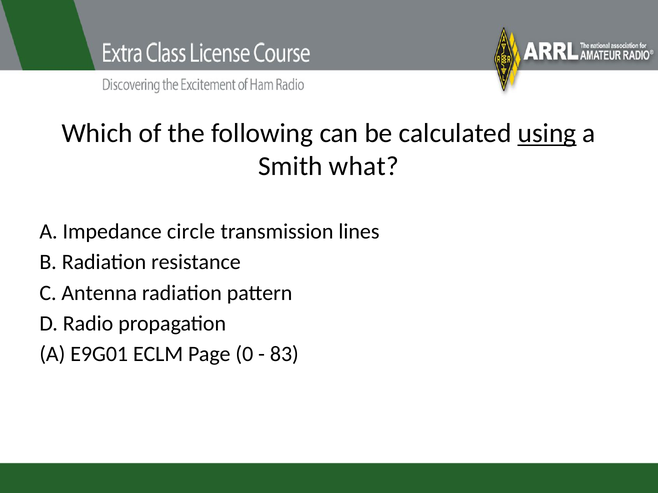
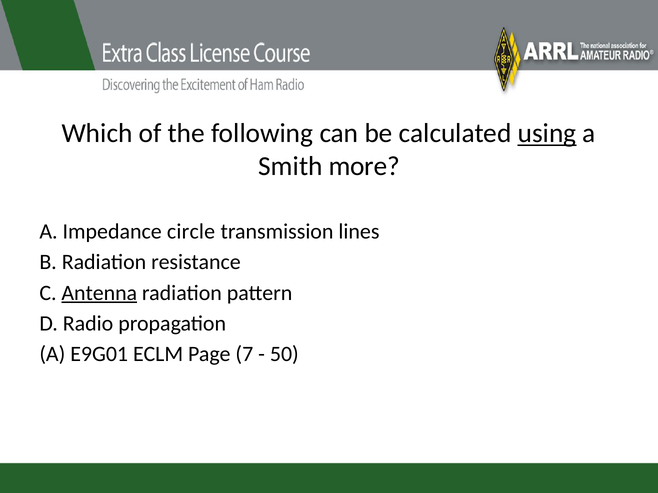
what: what -> more
Antenna underline: none -> present
0: 0 -> 7
83: 83 -> 50
